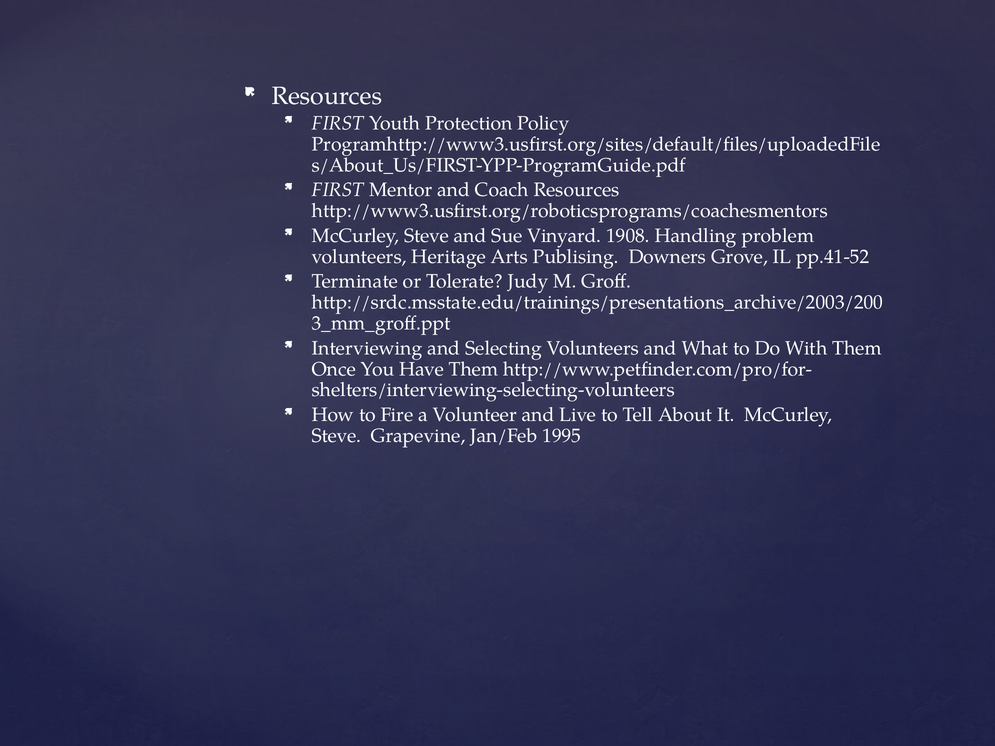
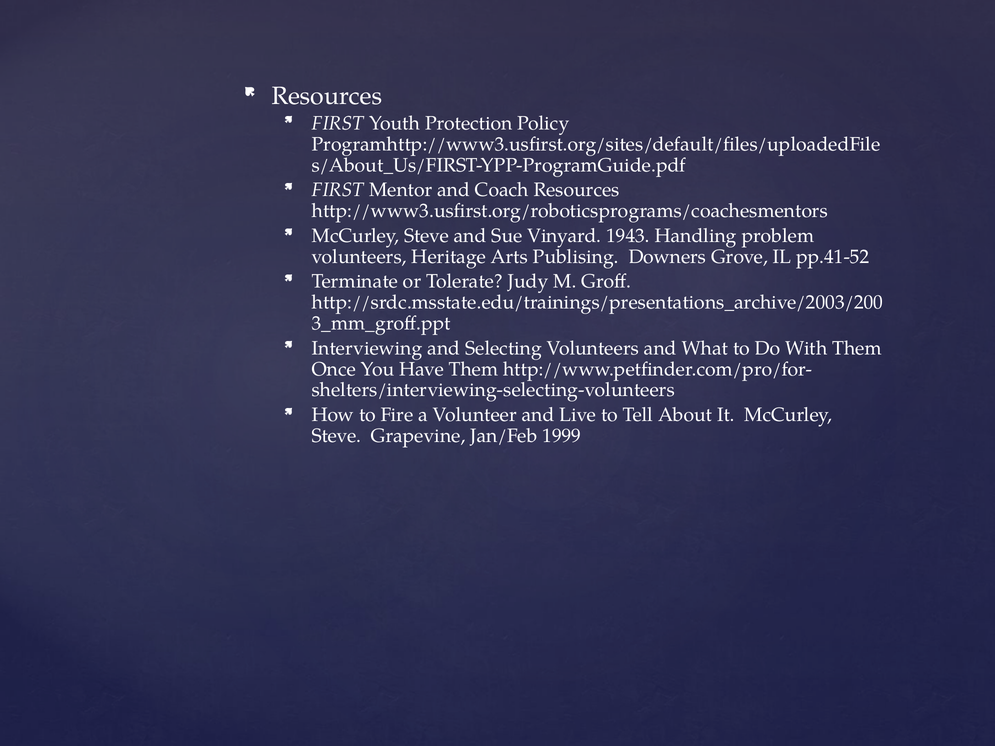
1908: 1908 -> 1943
1995: 1995 -> 1999
